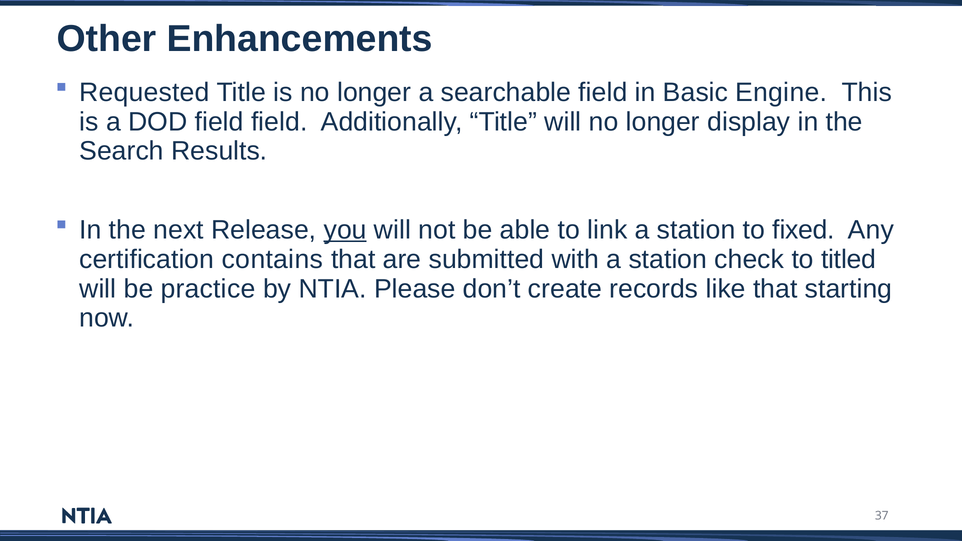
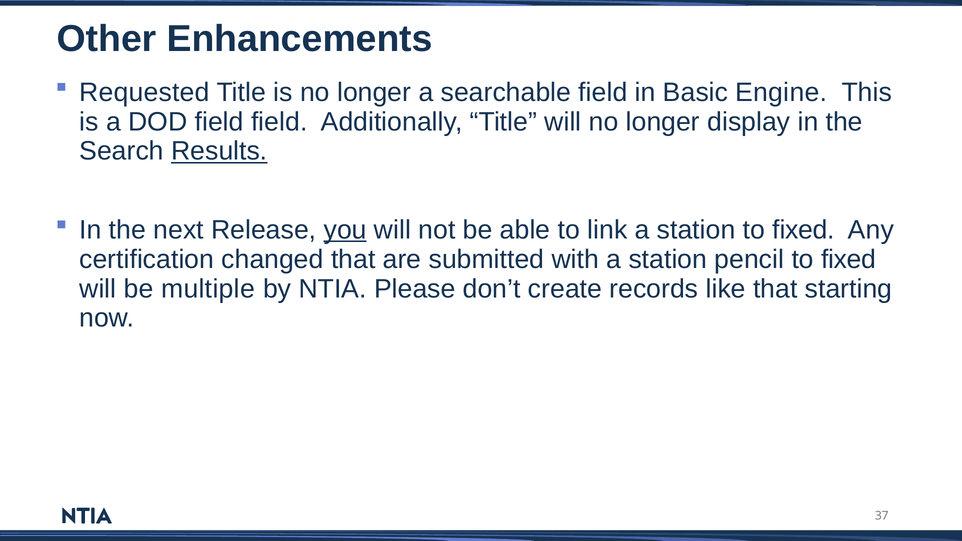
Results underline: none -> present
contains: contains -> changed
check: check -> pencil
titled at (849, 259): titled -> fixed
practice: practice -> multiple
